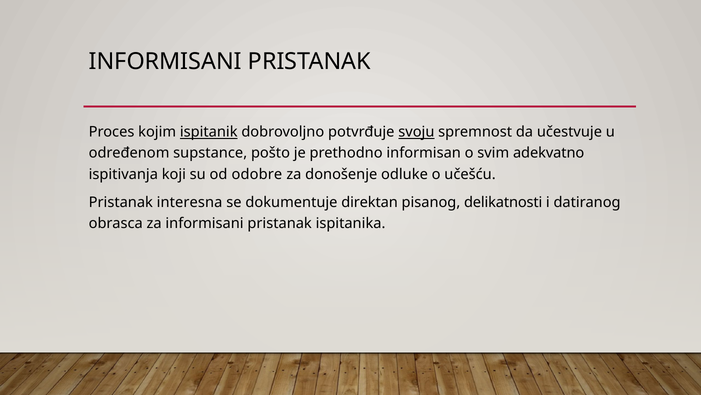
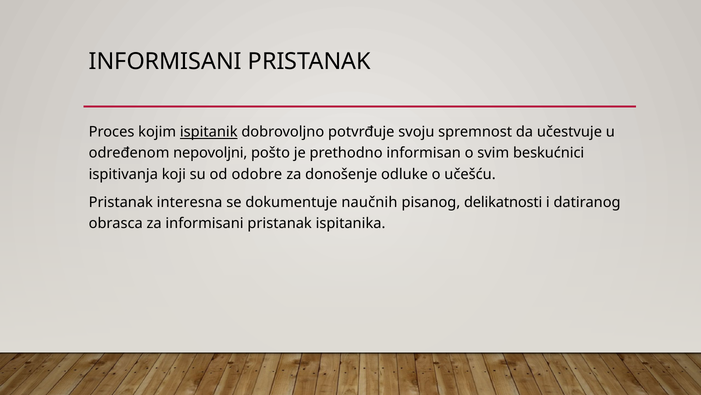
svoju underline: present -> none
supstance: supstance -> nepovoljni
adekvatno: adekvatno -> beskućnici
direktan: direktan -> naučnih
